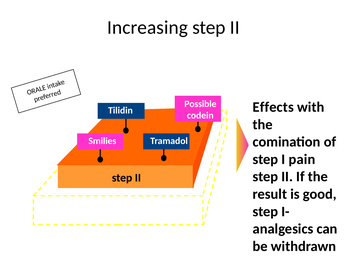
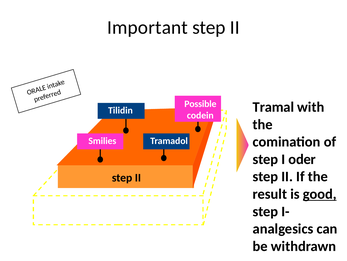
Increasing: Increasing -> Important
Effects: Effects -> Tramal
pain: pain -> oder
good underline: none -> present
